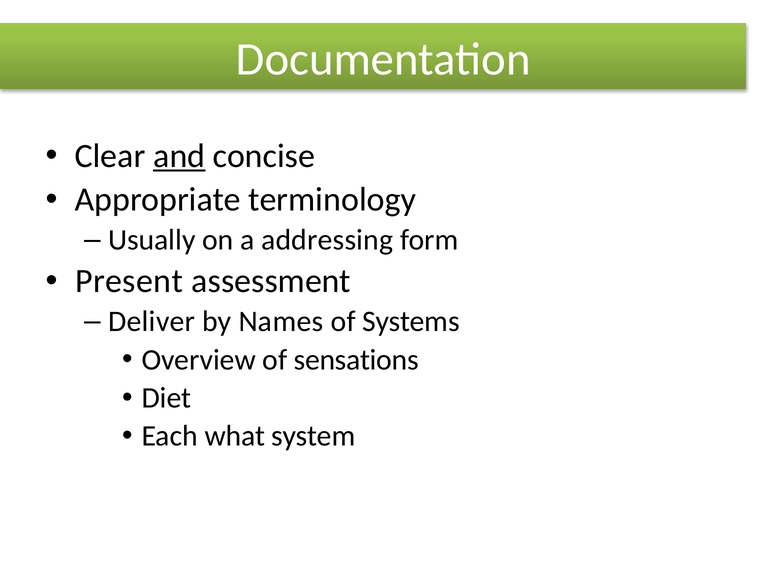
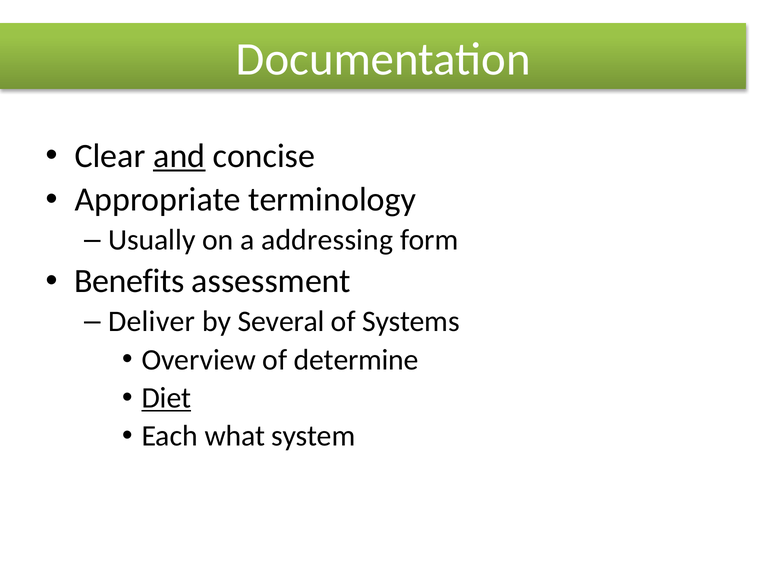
Present: Present -> Benefits
Names: Names -> Several
sensations: sensations -> determine
Diet underline: none -> present
